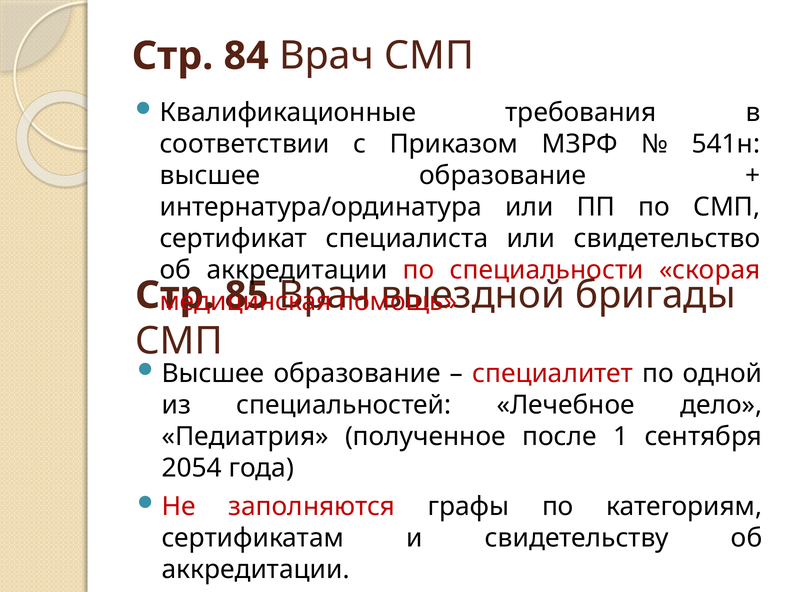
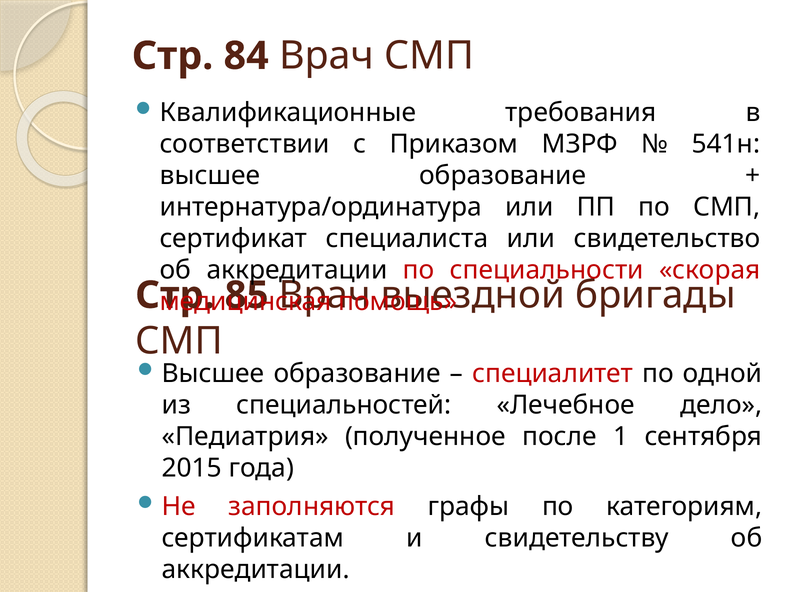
2054: 2054 -> 2015
